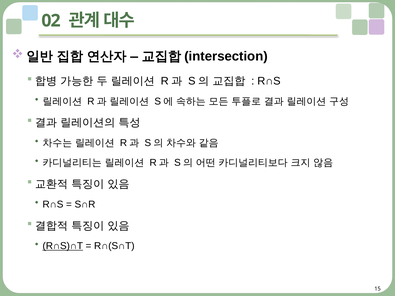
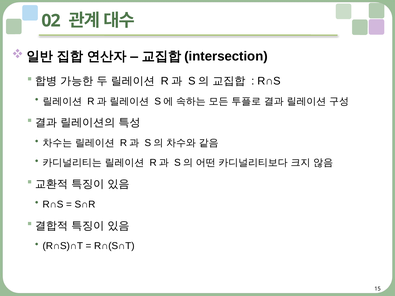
R∩S)∩T underline: present -> none
